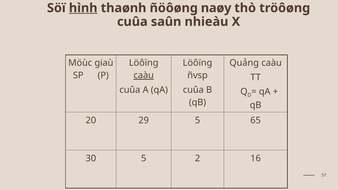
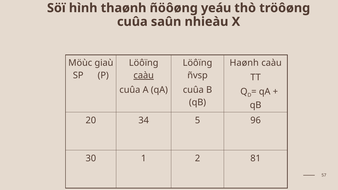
hình underline: present -> none
naøy: naøy -> yeáu
Quảng: Quảng -> Haønh
29: 29 -> 34
65: 65 -> 96
30 5: 5 -> 1
16: 16 -> 81
